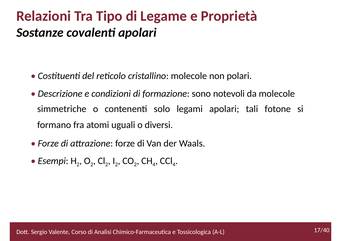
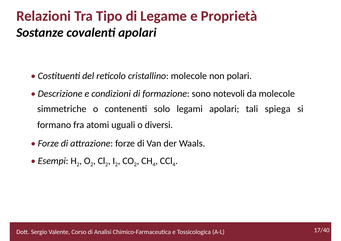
fotone: fotone -> spiega
